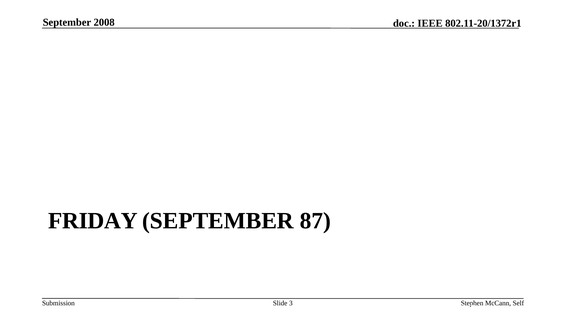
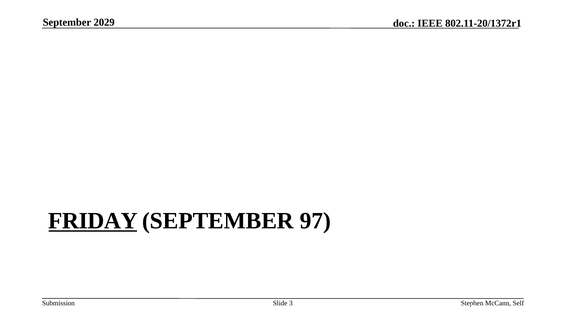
2008: 2008 -> 2029
FRIDAY underline: none -> present
87: 87 -> 97
